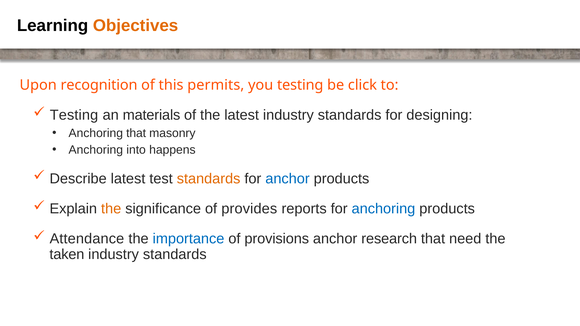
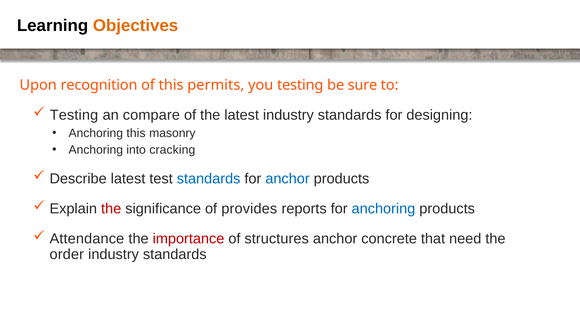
click: click -> sure
materials: materials -> compare
Anchoring that: that -> this
happens: happens -> cracking
standards at (209, 179) colour: orange -> blue
the at (111, 209) colour: orange -> red
importance colour: blue -> red
provisions: provisions -> structures
research: research -> concrete
taken: taken -> order
